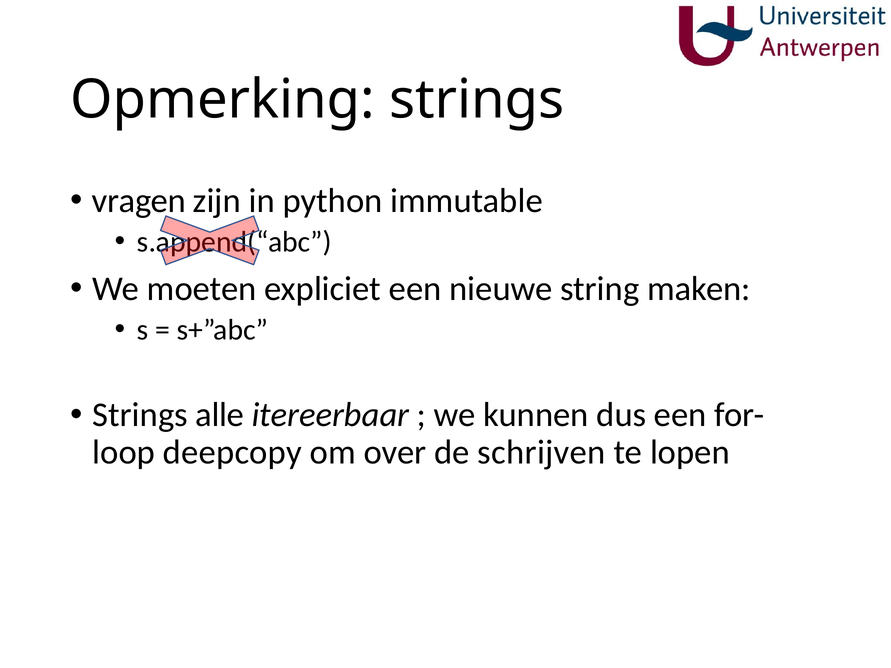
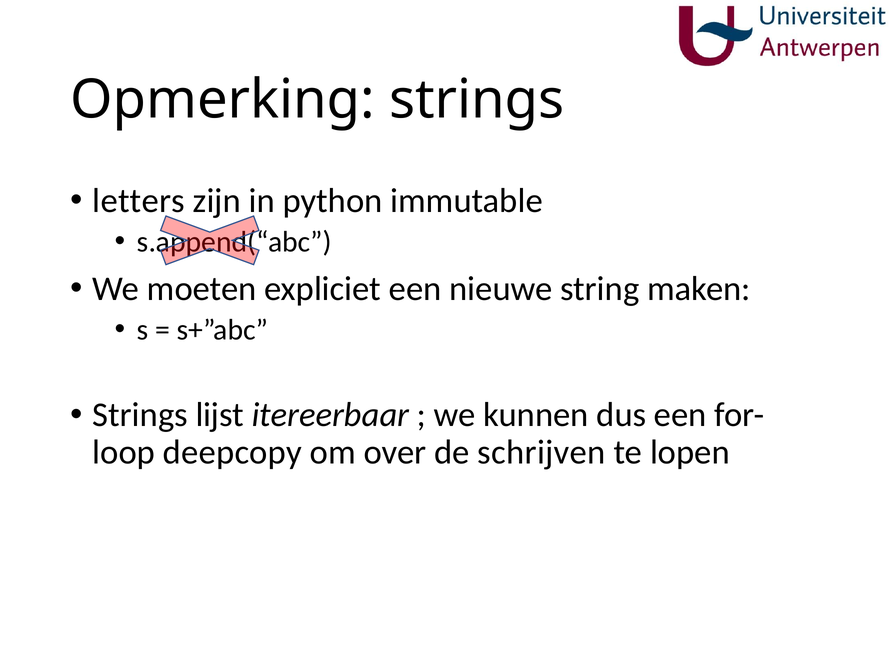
vragen: vragen -> letters
alle: alle -> lijst
